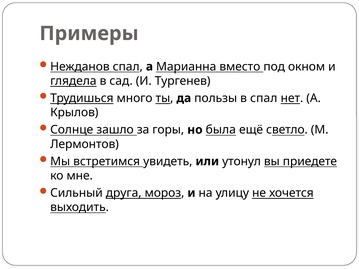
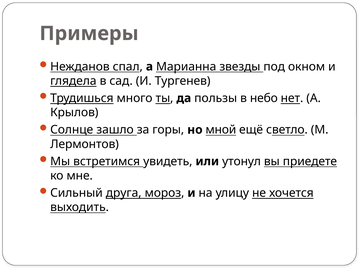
вместо: вместо -> звезды
в спал: спал -> небо
была: была -> мной
